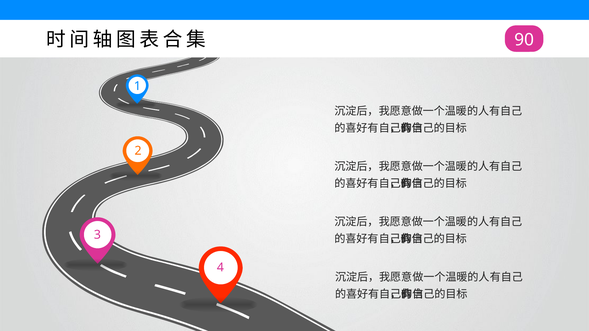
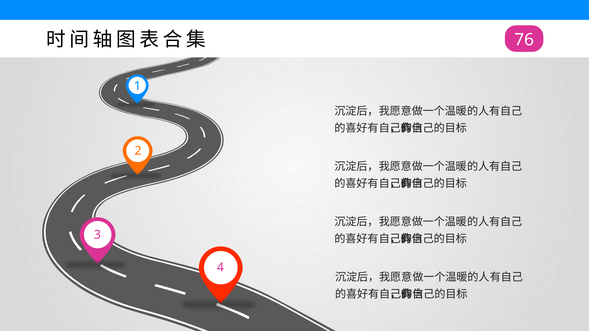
90: 90 -> 76
